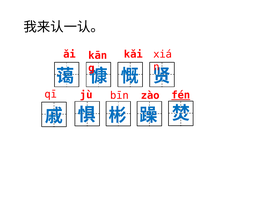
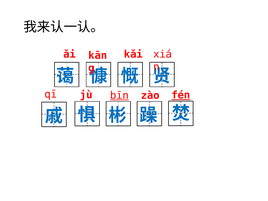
bīn underline: none -> present
